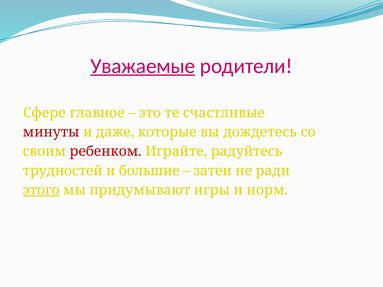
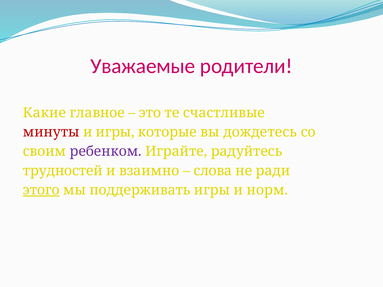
Уважаемые underline: present -> none
Сфере: Сфере -> Какие
и даже: даже -> игры
ребенком colour: red -> purple
большие: большие -> взаимно
затеи: затеи -> слова
придумывают: придумывают -> поддерживать
